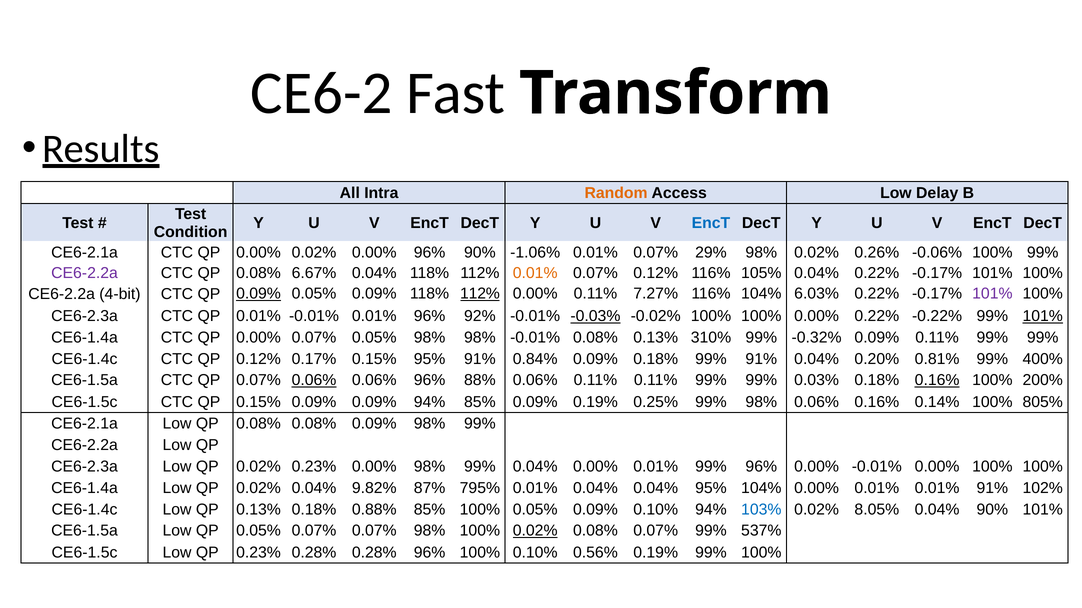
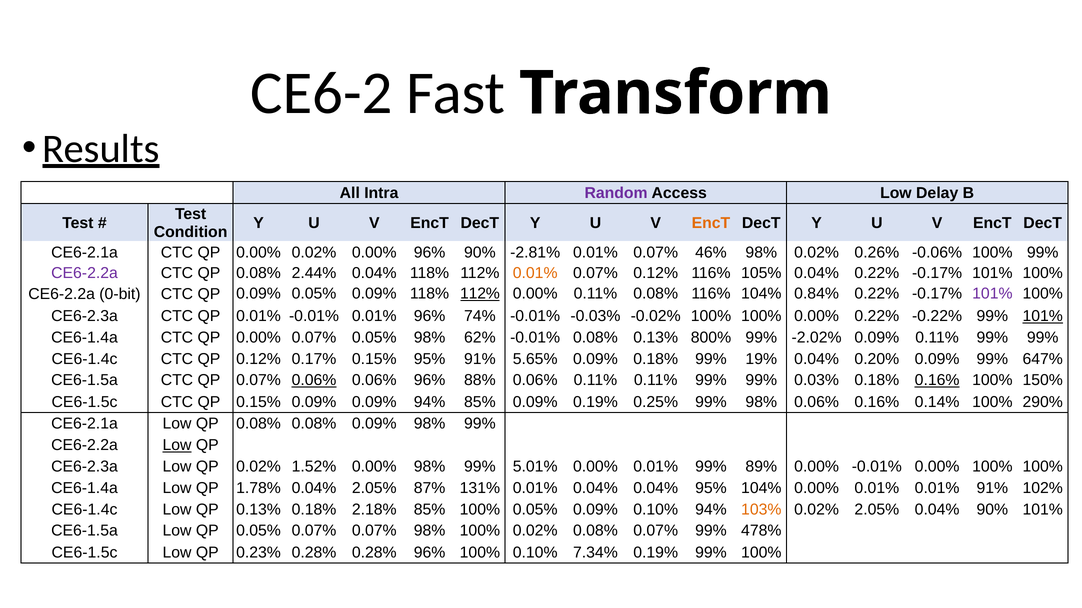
Random colour: orange -> purple
EncT at (711, 223) colour: blue -> orange
-1.06%: -1.06% -> -2.81%
29%: 29% -> 46%
6.67%: 6.67% -> 2.44%
4-bit: 4-bit -> 0-bit
0.09% at (259, 294) underline: present -> none
0.11% 7.27%: 7.27% -> 0.08%
6.03%: 6.03% -> 0.84%
92%: 92% -> 74%
-0.03% underline: present -> none
98% 98%: 98% -> 62%
310%: 310% -> 800%
-0.32%: -0.32% -> -2.02%
0.84%: 0.84% -> 5.65%
99% 91%: 91% -> 19%
0.20% 0.81%: 0.81% -> 0.09%
400%: 400% -> 647%
200%: 200% -> 150%
805%: 805% -> 290%
Low at (177, 446) underline: none -> present
0.02% 0.23%: 0.23% -> 1.52%
99% 0.04%: 0.04% -> 5.01%
99% 96%: 96% -> 89%
CE6-1.4a Low QP 0.02%: 0.02% -> 1.78%
0.04% 9.82%: 9.82% -> 2.05%
795%: 795% -> 131%
0.88%: 0.88% -> 2.18%
103% colour: blue -> orange
0.02% 8.05%: 8.05% -> 2.05%
0.02% at (535, 531) underline: present -> none
537%: 537% -> 478%
0.56%: 0.56% -> 7.34%
